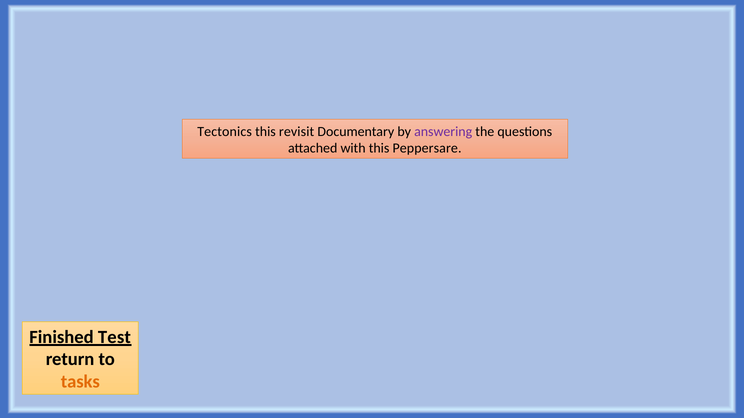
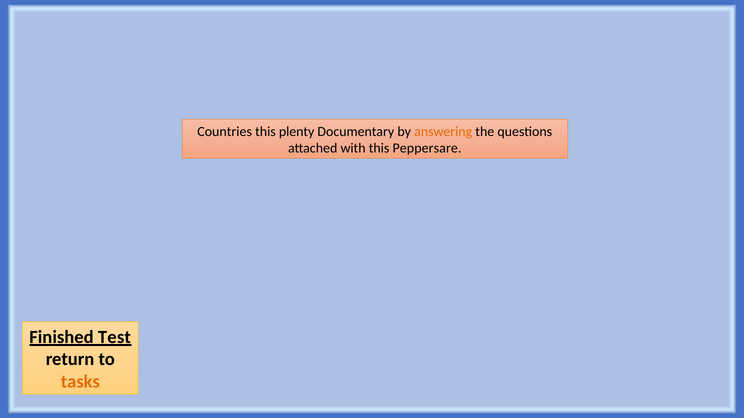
Tectonics: Tectonics -> Countries
revisit: revisit -> plenty
answering colour: purple -> orange
